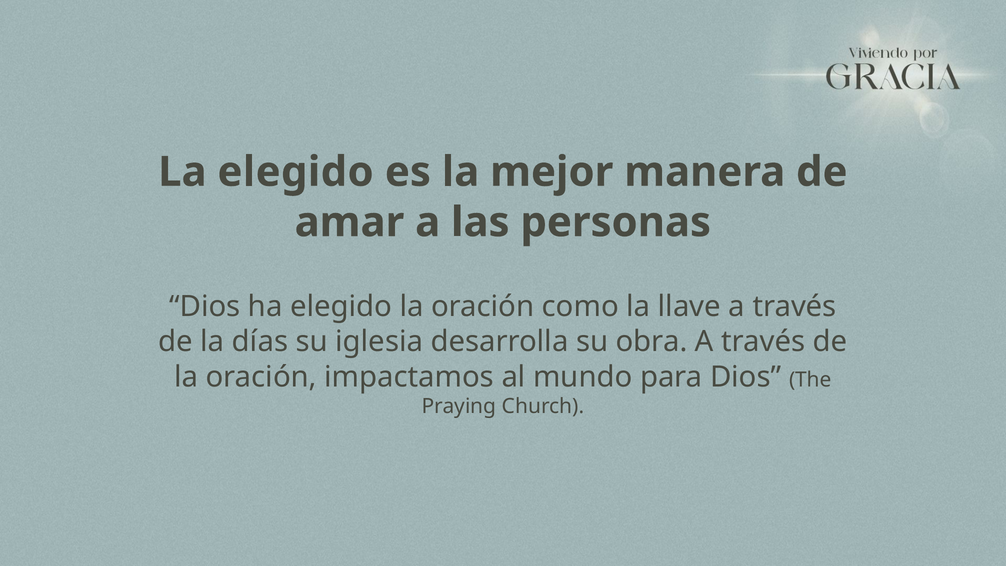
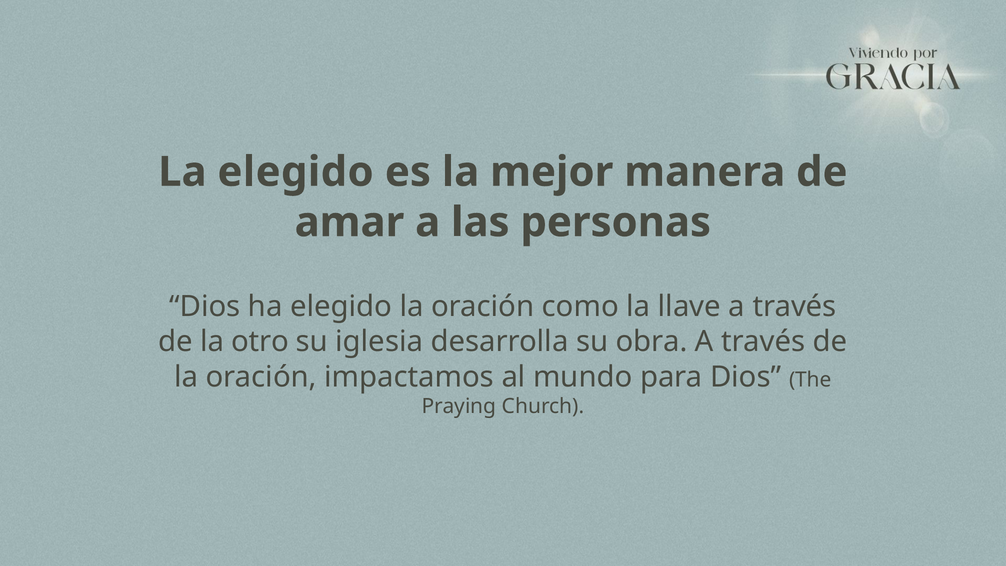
días: días -> otro
